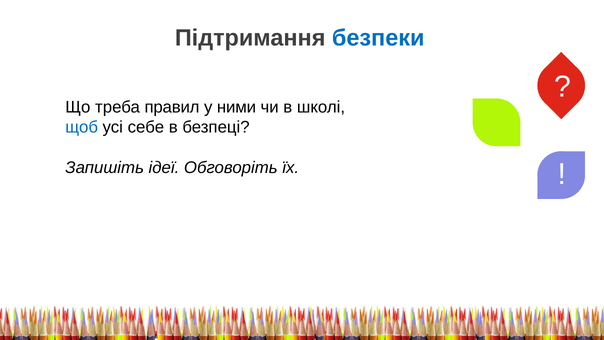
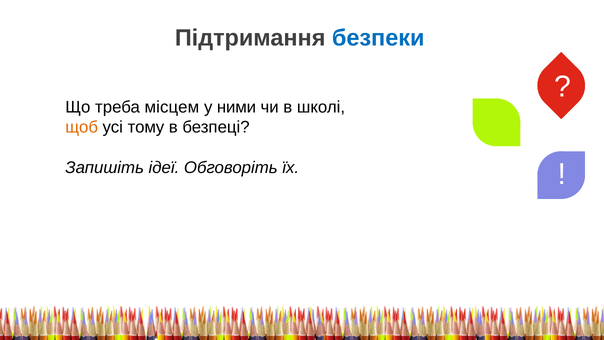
правил: правил -> місцем
щоб colour: blue -> orange
себе: себе -> тому
